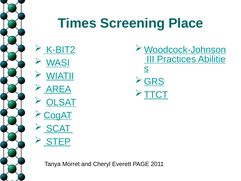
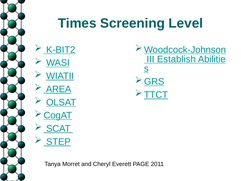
Place: Place -> Level
Practices: Practices -> Establish
